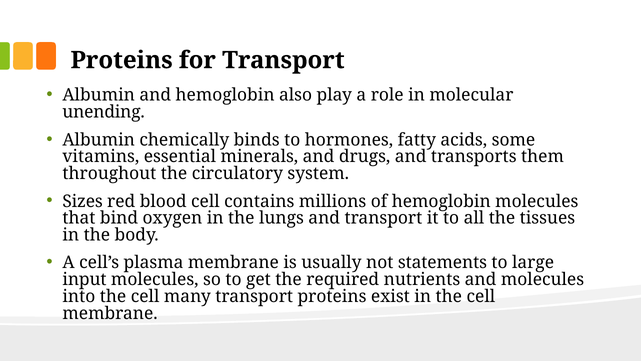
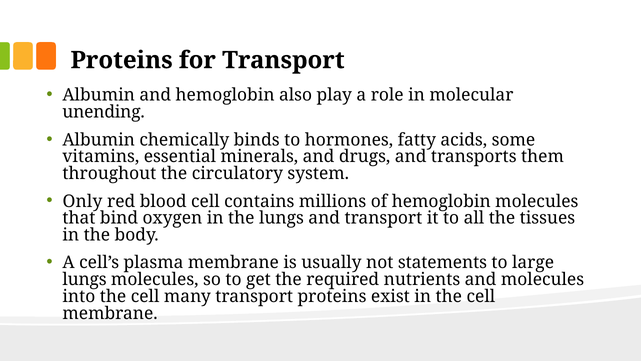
Sizes: Sizes -> Only
input at (84, 279): input -> lungs
